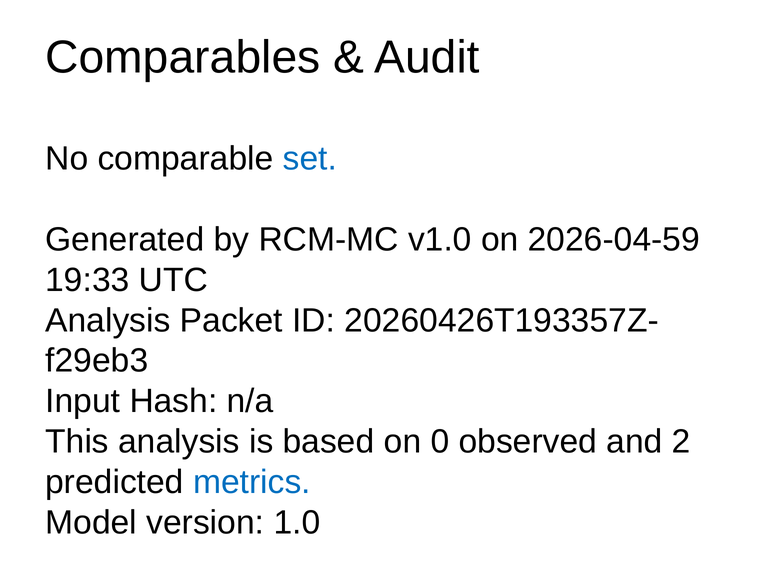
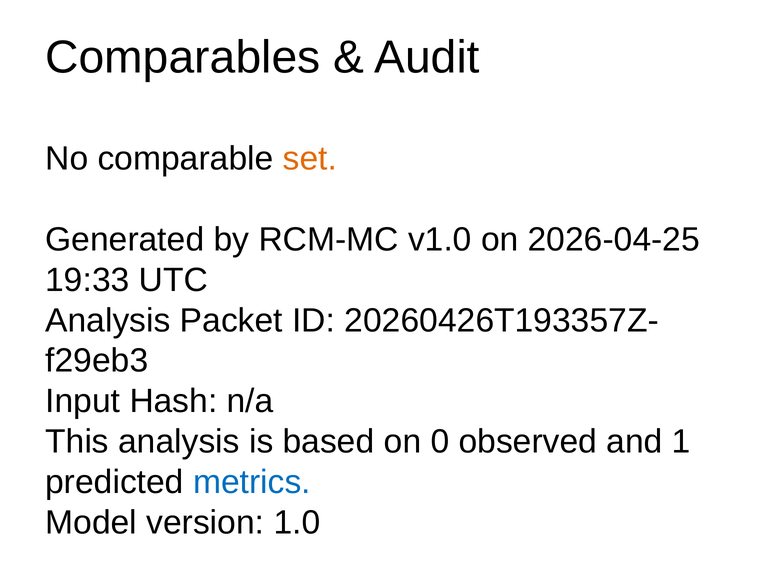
set colour: blue -> orange
2026-04-59: 2026-04-59 -> 2026-04-25
2: 2 -> 1
